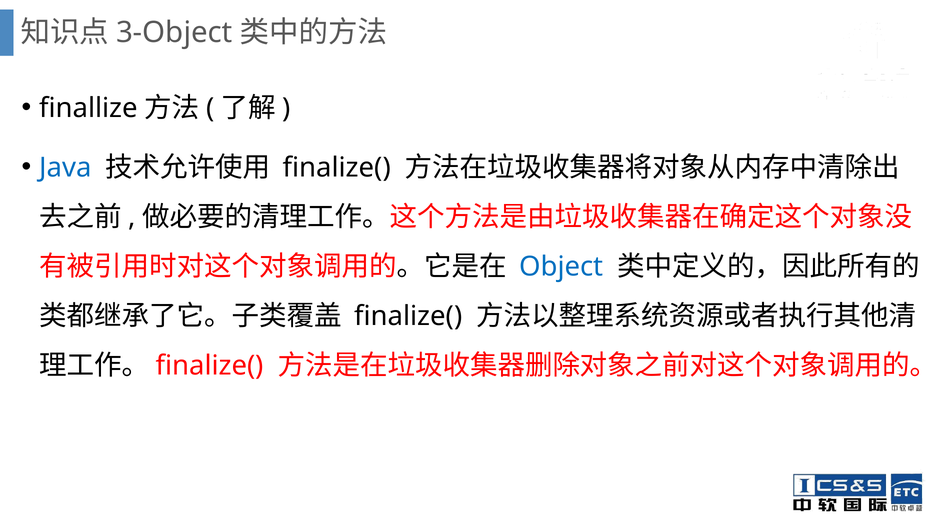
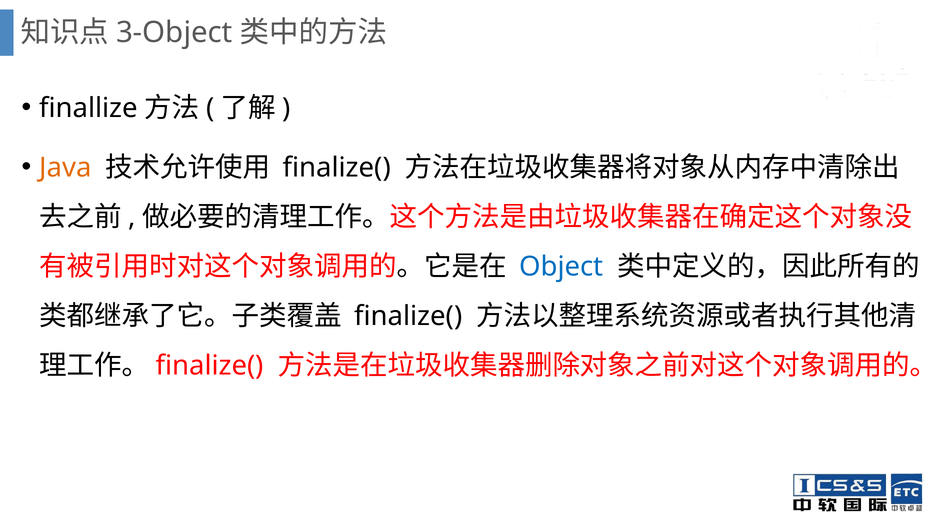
Java colour: blue -> orange
